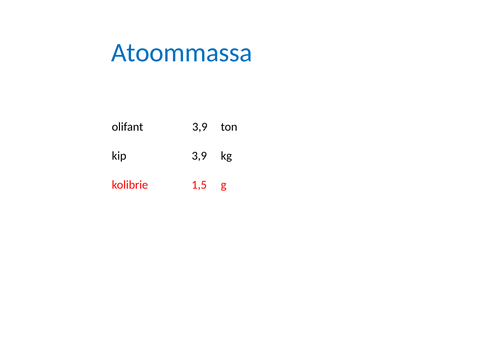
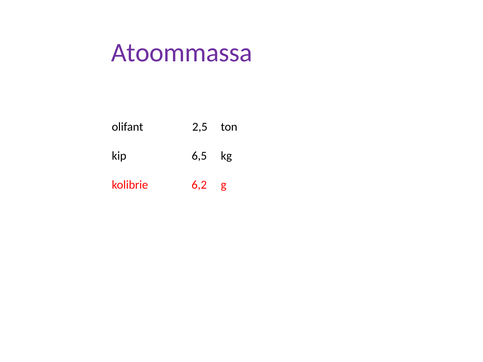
Atoommassa colour: blue -> purple
olifant 3,9: 3,9 -> 2,5
kip 3,9: 3,9 -> 6,5
1,5: 1,5 -> 6,2
